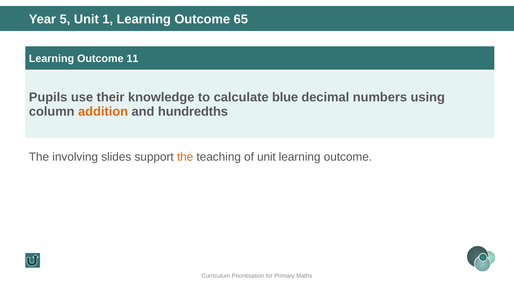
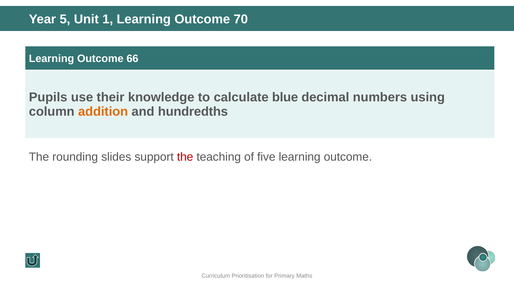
65: 65 -> 70
11: 11 -> 66
involving: involving -> rounding
the at (185, 157) colour: orange -> red
of unit: unit -> five
